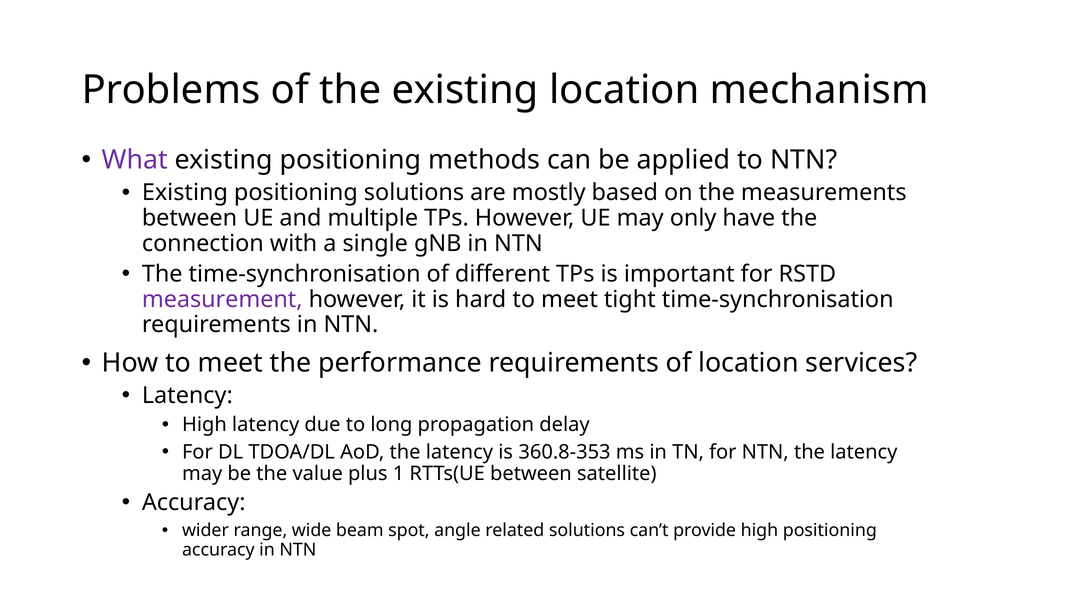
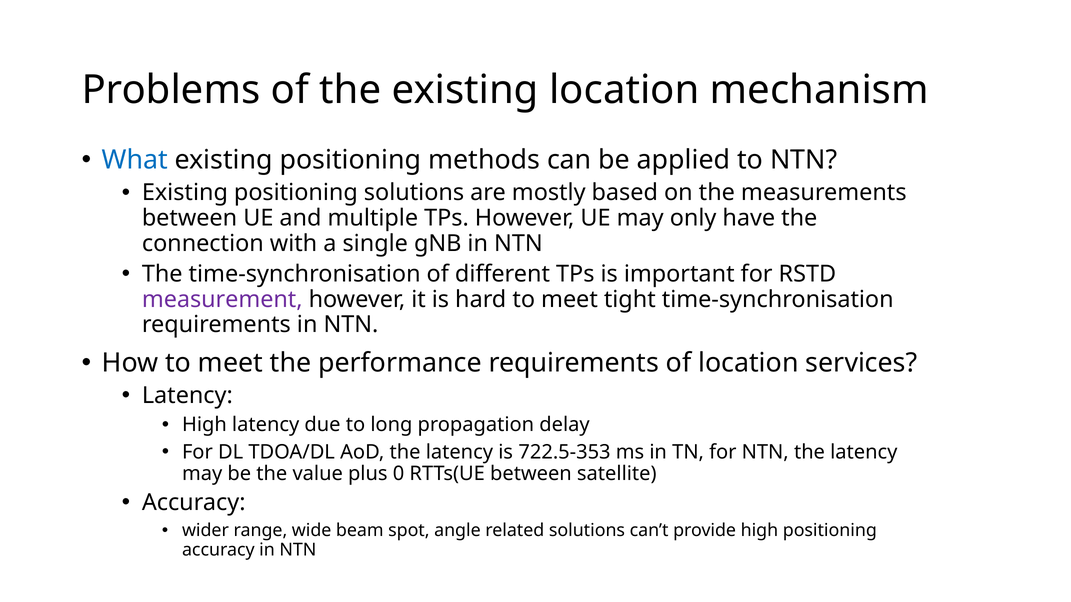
What colour: purple -> blue
360.8-353: 360.8-353 -> 722.5-353
1: 1 -> 0
